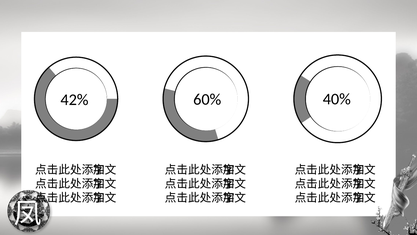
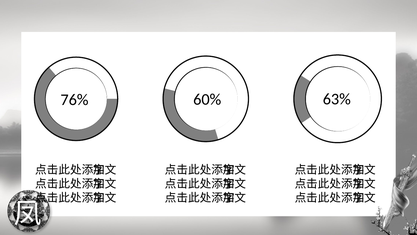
42%: 42% -> 76%
40%: 40% -> 63%
